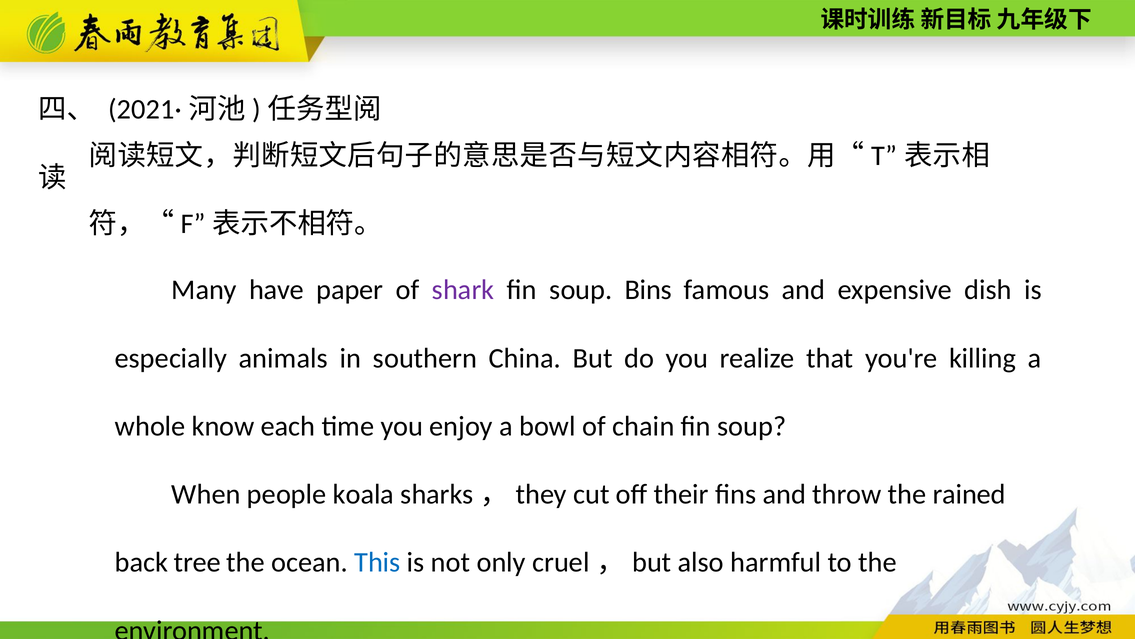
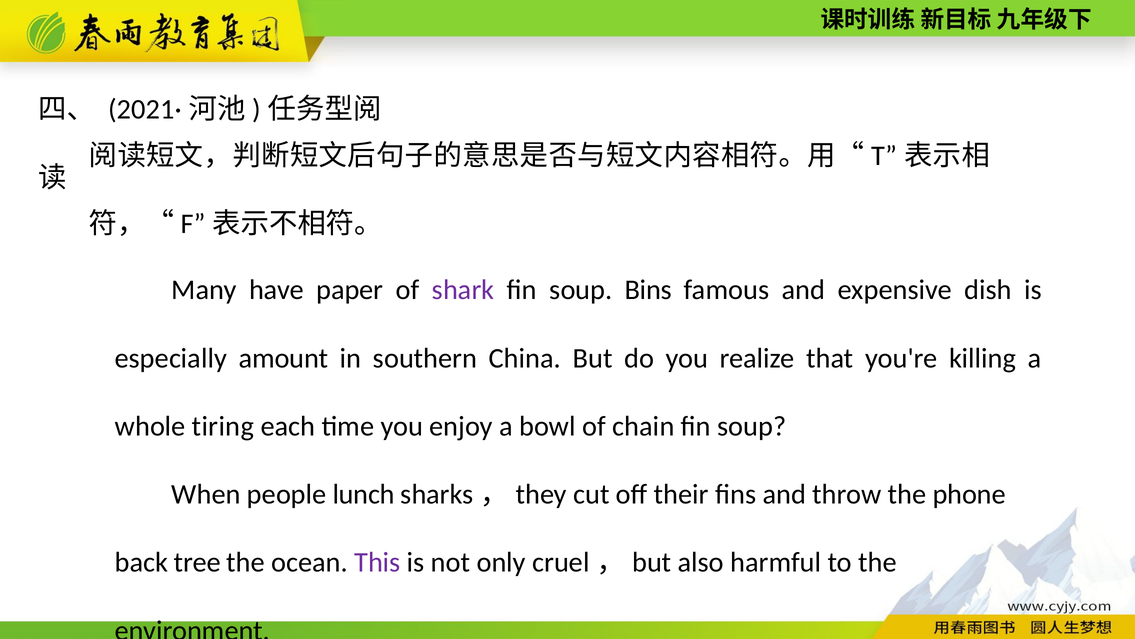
animals: animals -> amount
know: know -> tiring
koala: koala -> lunch
rained: rained -> phone
This colour: blue -> purple
